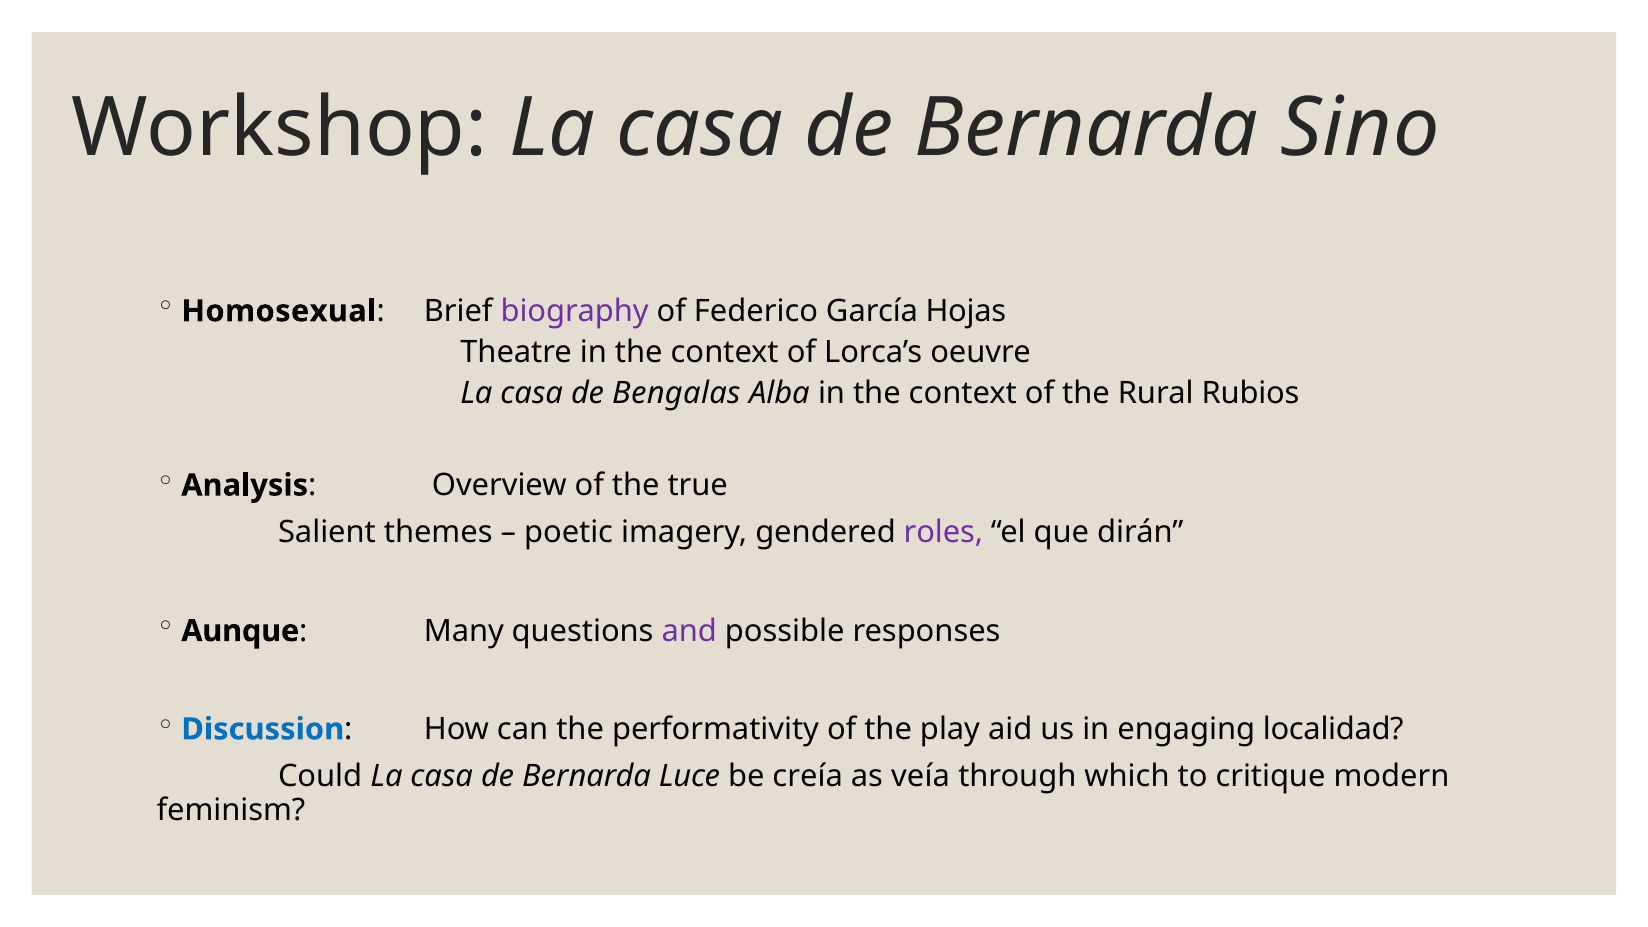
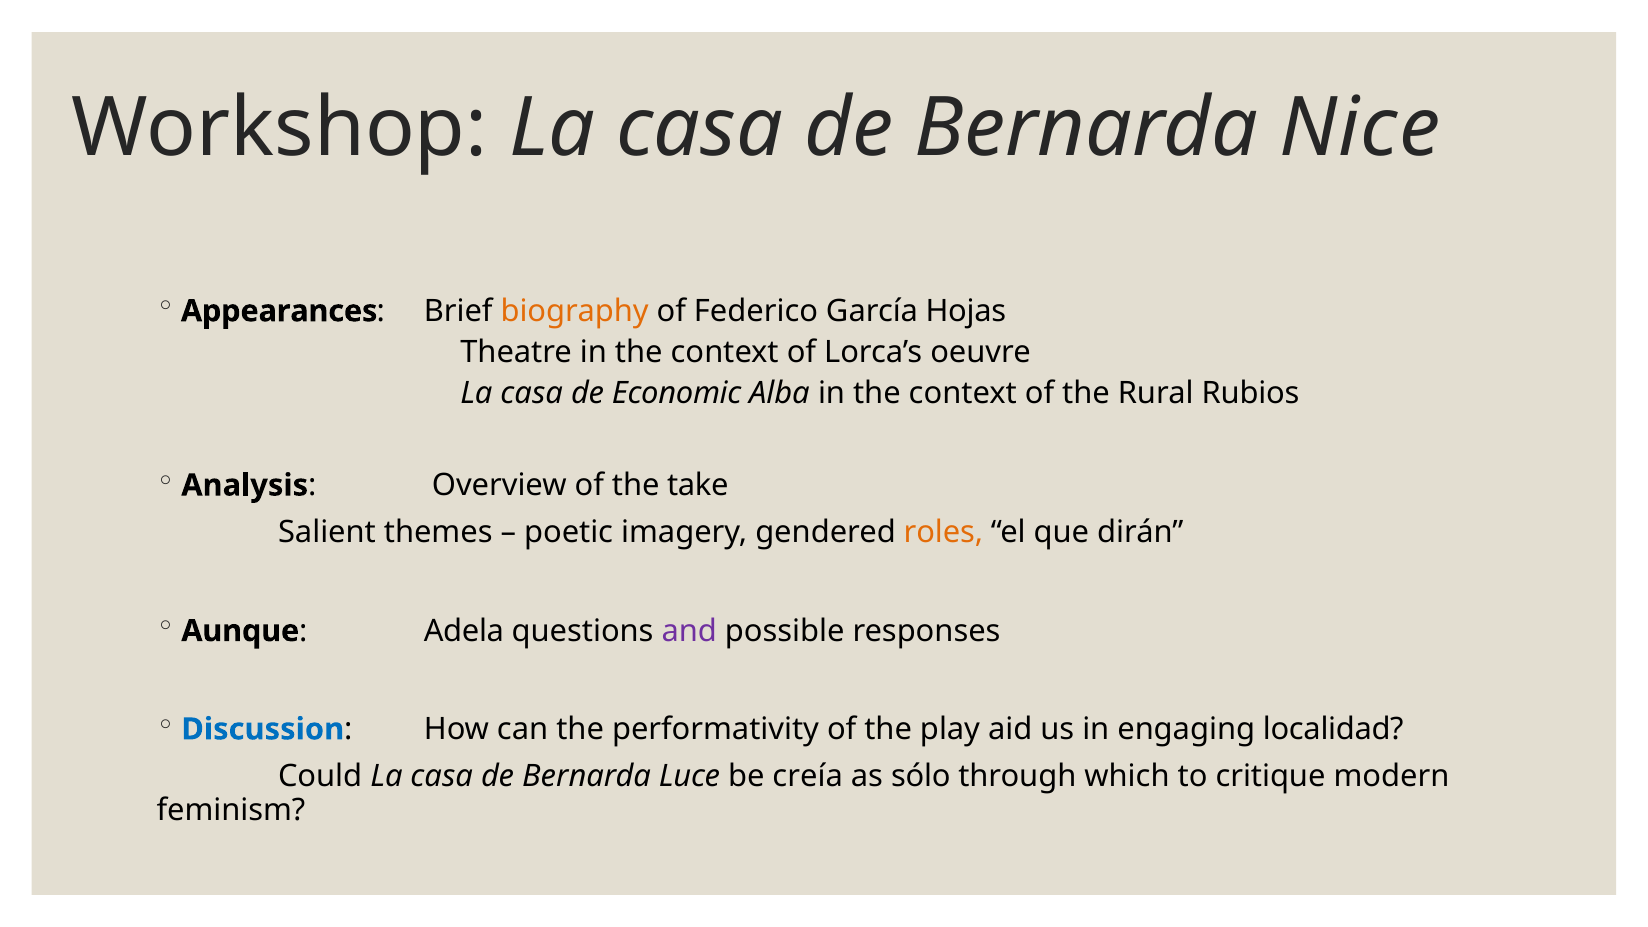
Sino: Sino -> Nice
Homosexual: Homosexual -> Appearances
biography colour: purple -> orange
Bengalas: Bengalas -> Economic
true: true -> take
roles colour: purple -> orange
Many: Many -> Adela
veía: veía -> sólo
